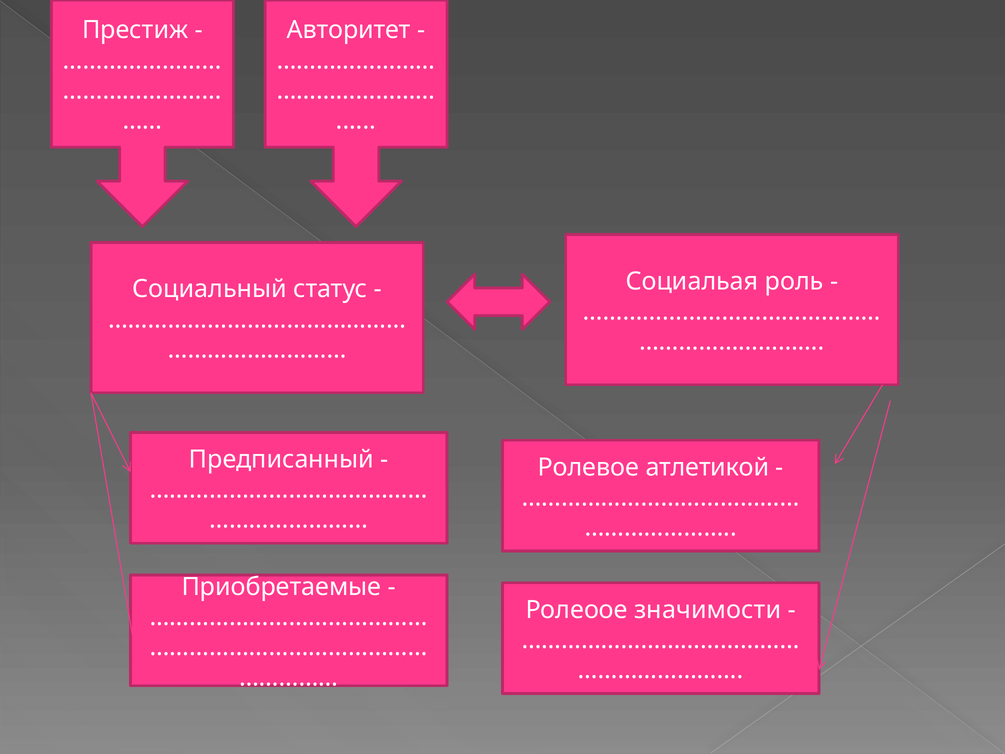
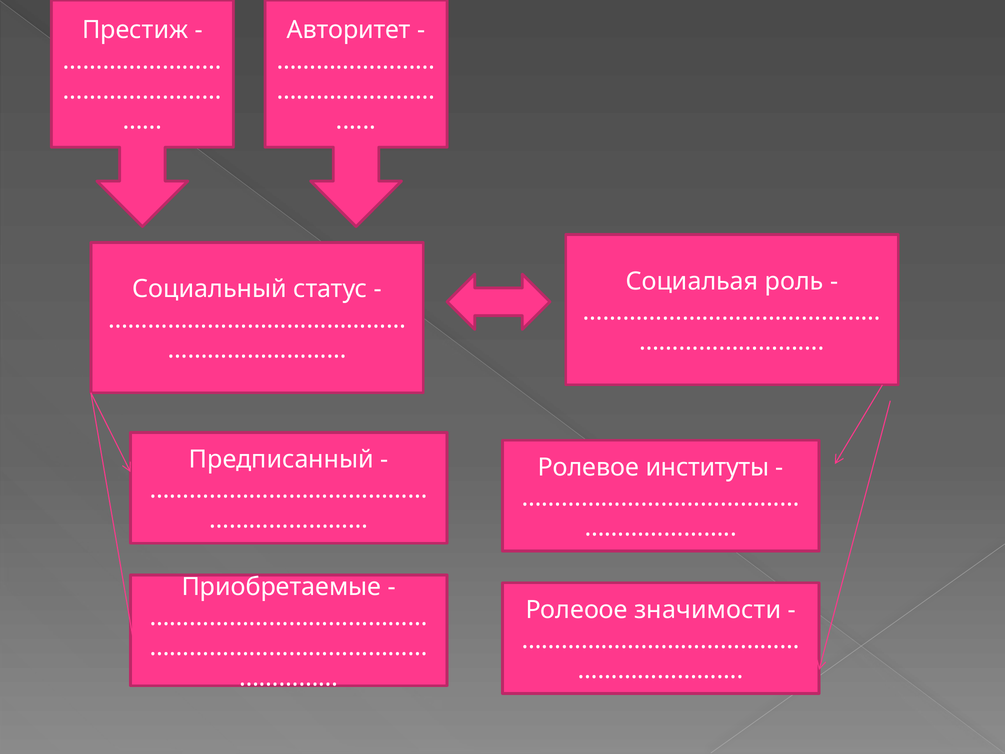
атлетикой: атлетикой -> институты
